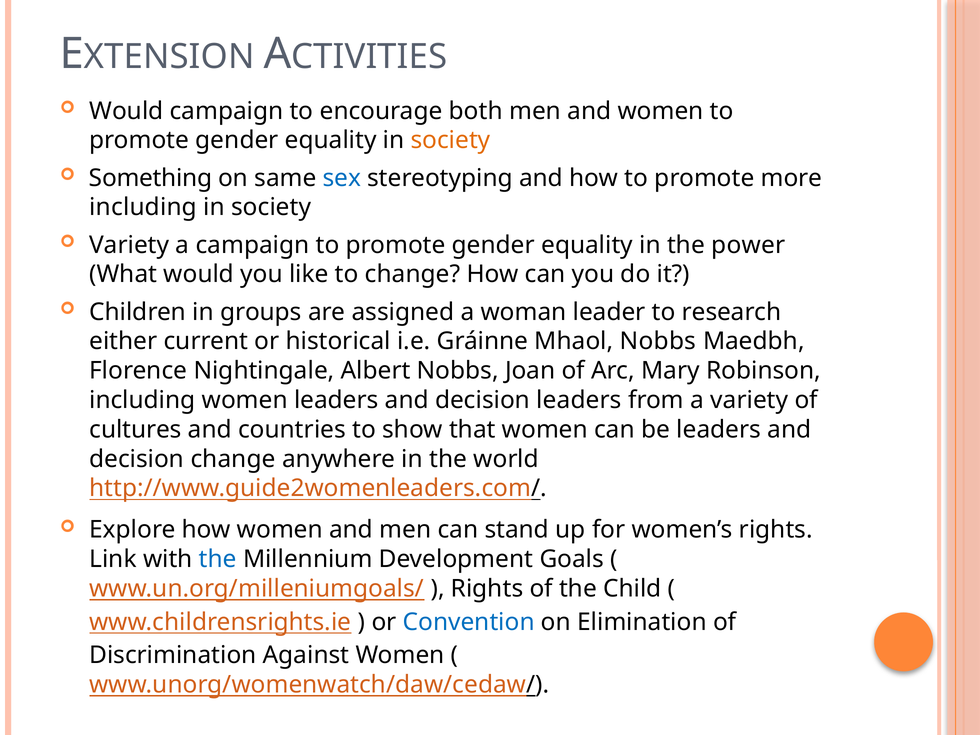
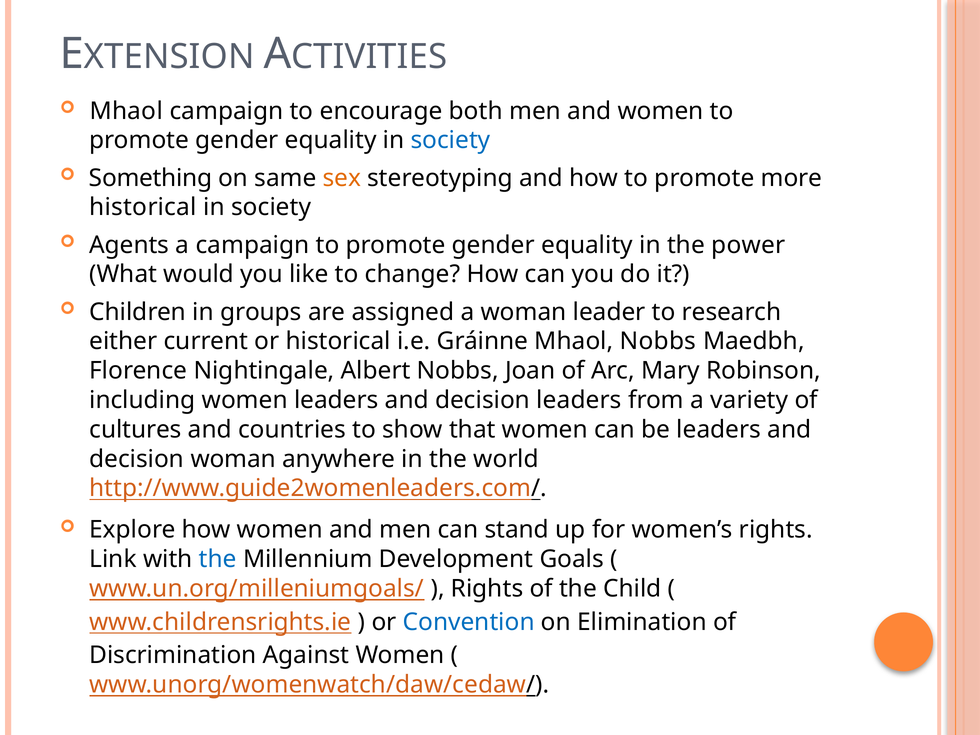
Would at (126, 111): Would -> Mhaol
society at (451, 140) colour: orange -> blue
sex colour: blue -> orange
including at (143, 207): including -> historical
Variety at (129, 245): Variety -> Agents
decision change: change -> woman
